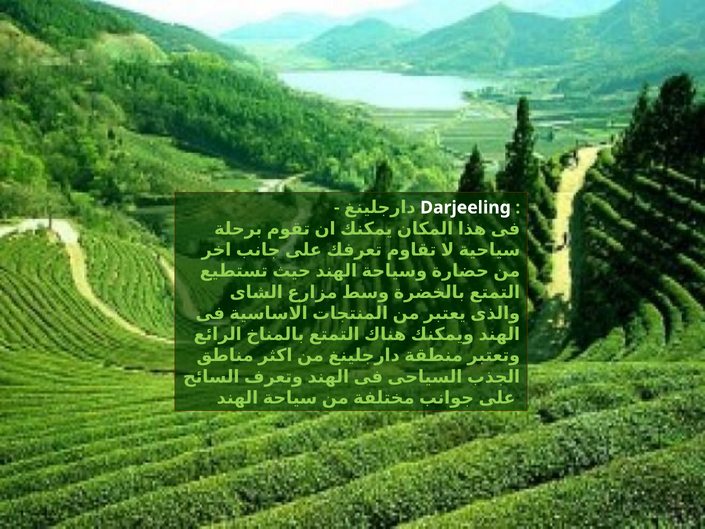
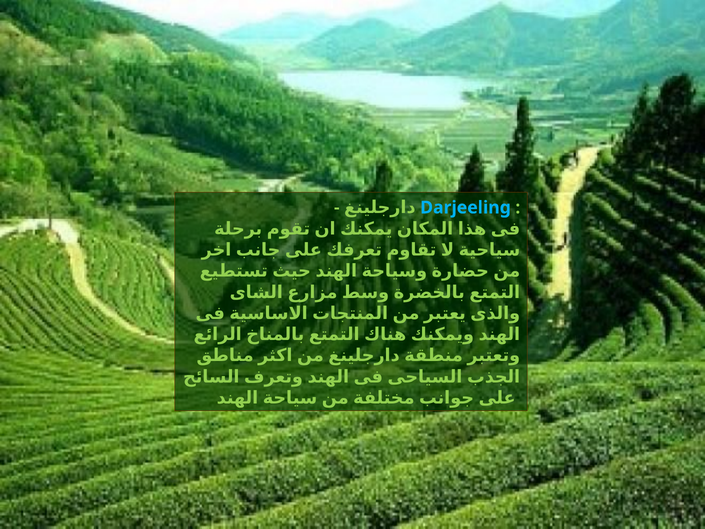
Darjeeling colour: white -> light blue
